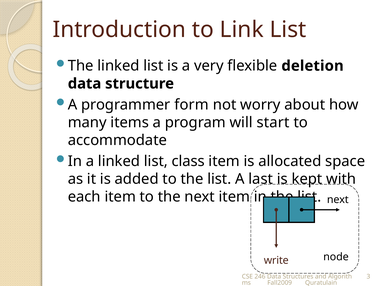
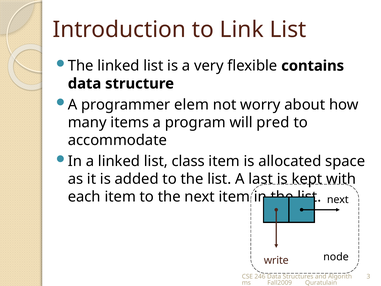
deletion: deletion -> contains
form: form -> elem
start: start -> pred
